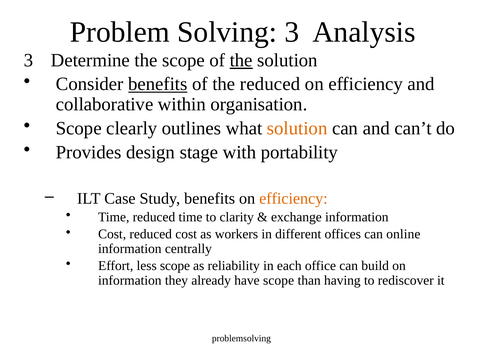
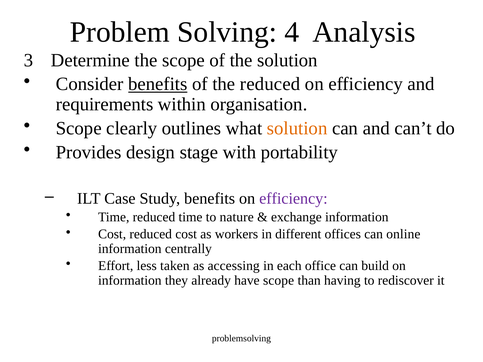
Solving 3: 3 -> 4
the at (241, 60) underline: present -> none
collaborative: collaborative -> requirements
efficiency at (293, 199) colour: orange -> purple
clarity: clarity -> nature
less scope: scope -> taken
reliability: reliability -> accessing
